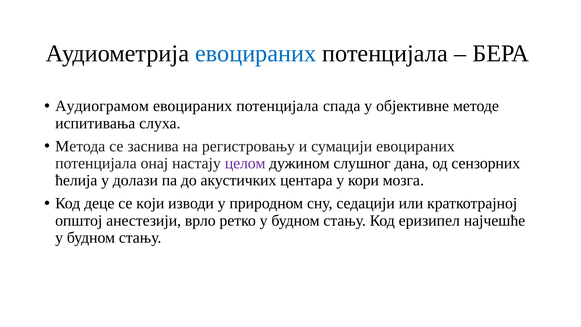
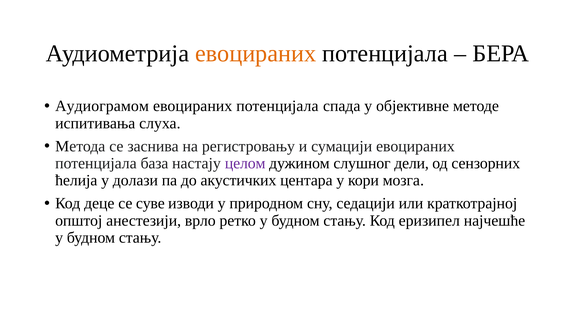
евоцираних at (256, 53) colour: blue -> orange
онај: онај -> база
дана: дана -> дели
који: који -> суве
